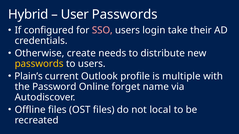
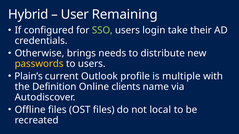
User Passwords: Passwords -> Remaining
SSO colour: pink -> light green
create: create -> brings
Password: Password -> Definition
forget: forget -> clients
